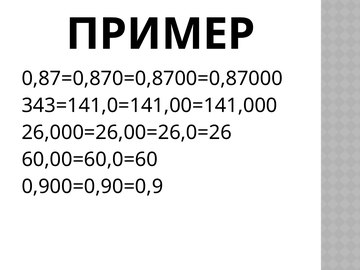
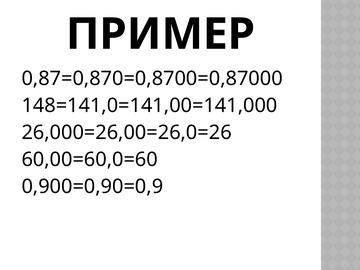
343=141,0=141,00=141,000: 343=141,0=141,00=141,000 -> 148=141,0=141,00=141,000
